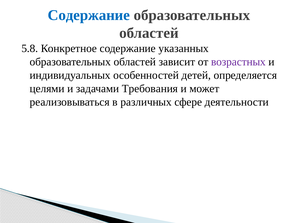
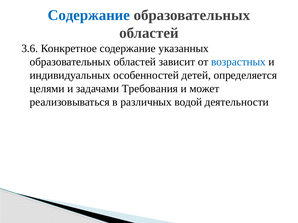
5.8: 5.8 -> 3.6
возрастных colour: purple -> blue
сфере: сфере -> водой
